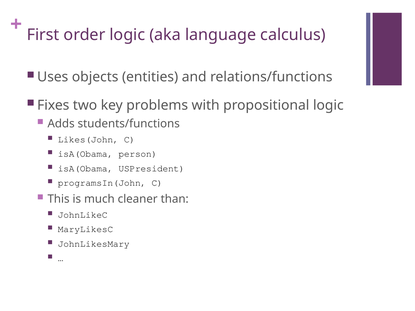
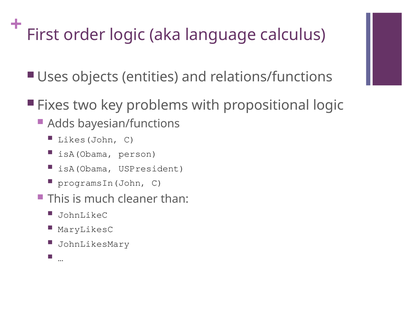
students/functions: students/functions -> bayesian/functions
